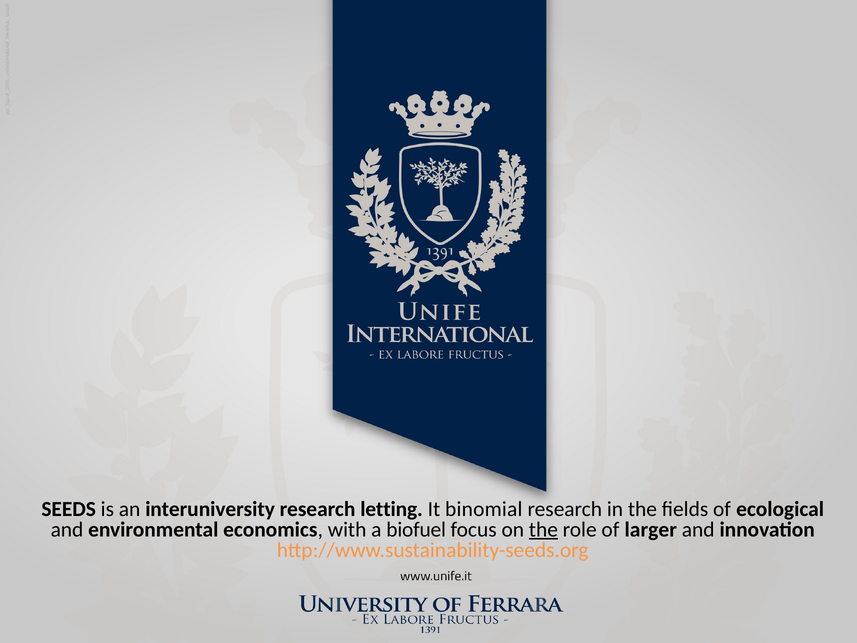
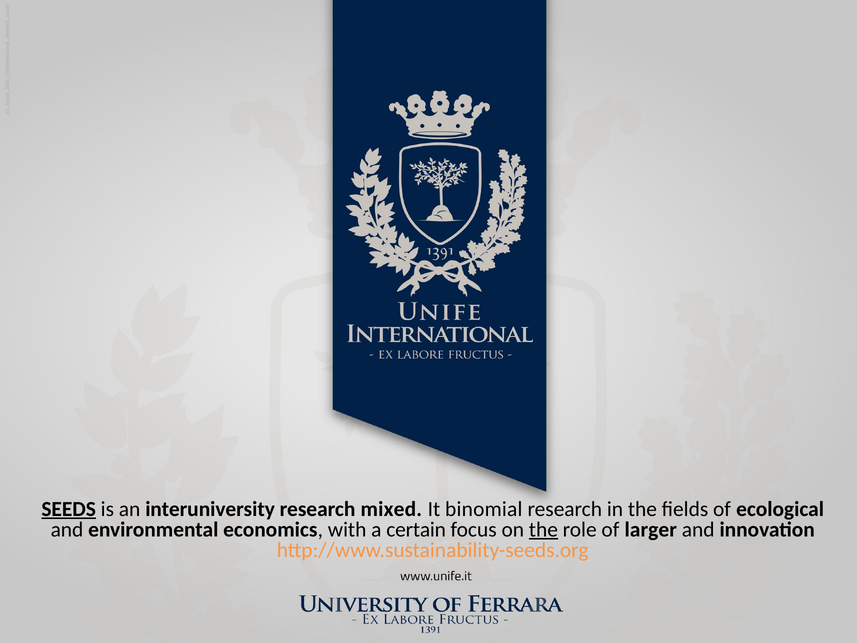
SEEDS underline: none -> present
letting: letting -> mixed
biofuel: biofuel -> certain
